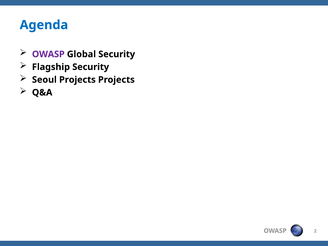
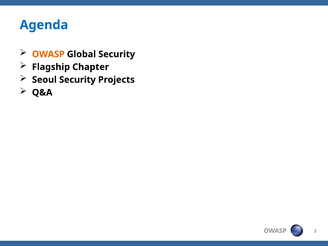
OWASP at (48, 54) colour: purple -> orange
Flagship Security: Security -> Chapter
Seoul Projects: Projects -> Security
